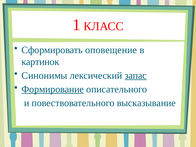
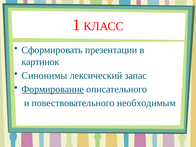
оповещение: оповещение -> презентации
запас underline: present -> none
высказывание: высказывание -> необходимым
